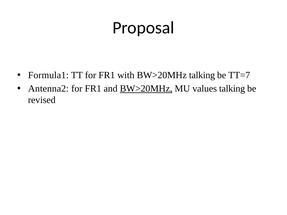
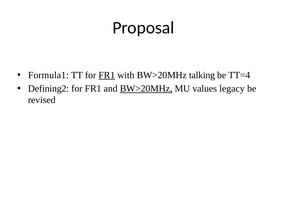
FR1 at (107, 75) underline: none -> present
TT=7: TT=7 -> TT=4
Antenna2: Antenna2 -> Defining2
values talking: talking -> legacy
